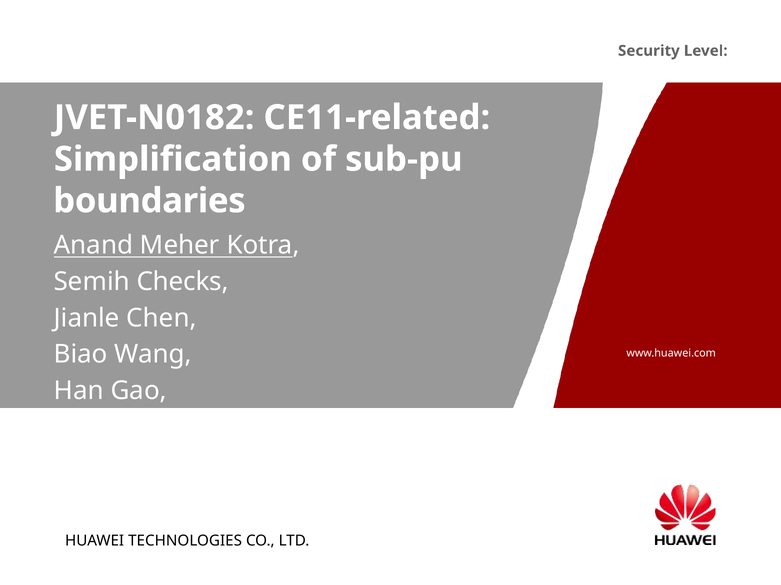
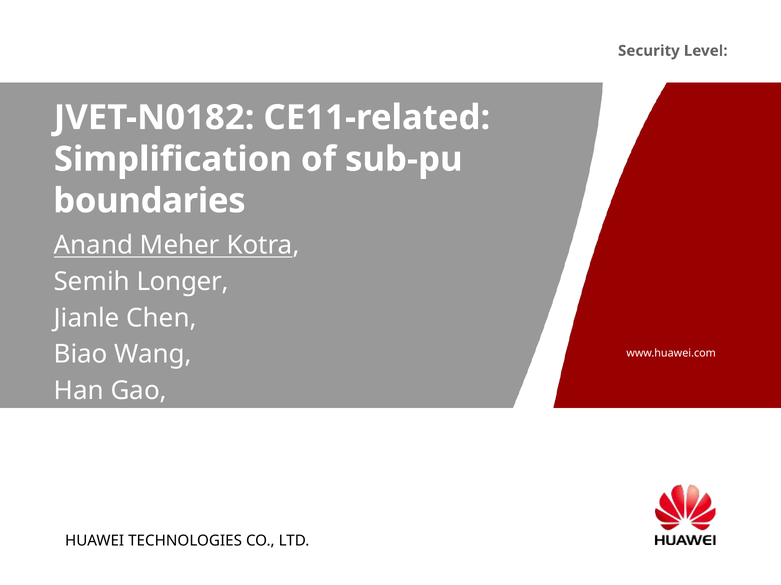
Checks: Checks -> Longer
